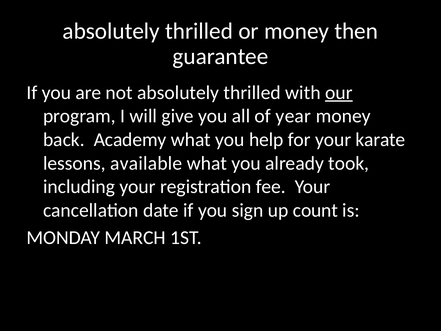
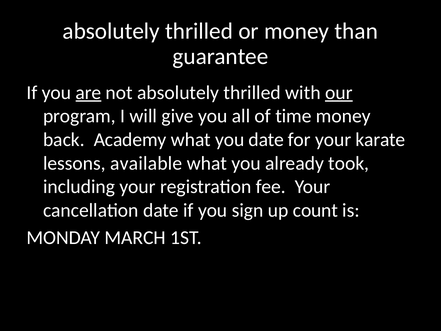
then: then -> than
are underline: none -> present
year: year -> time
you help: help -> date
